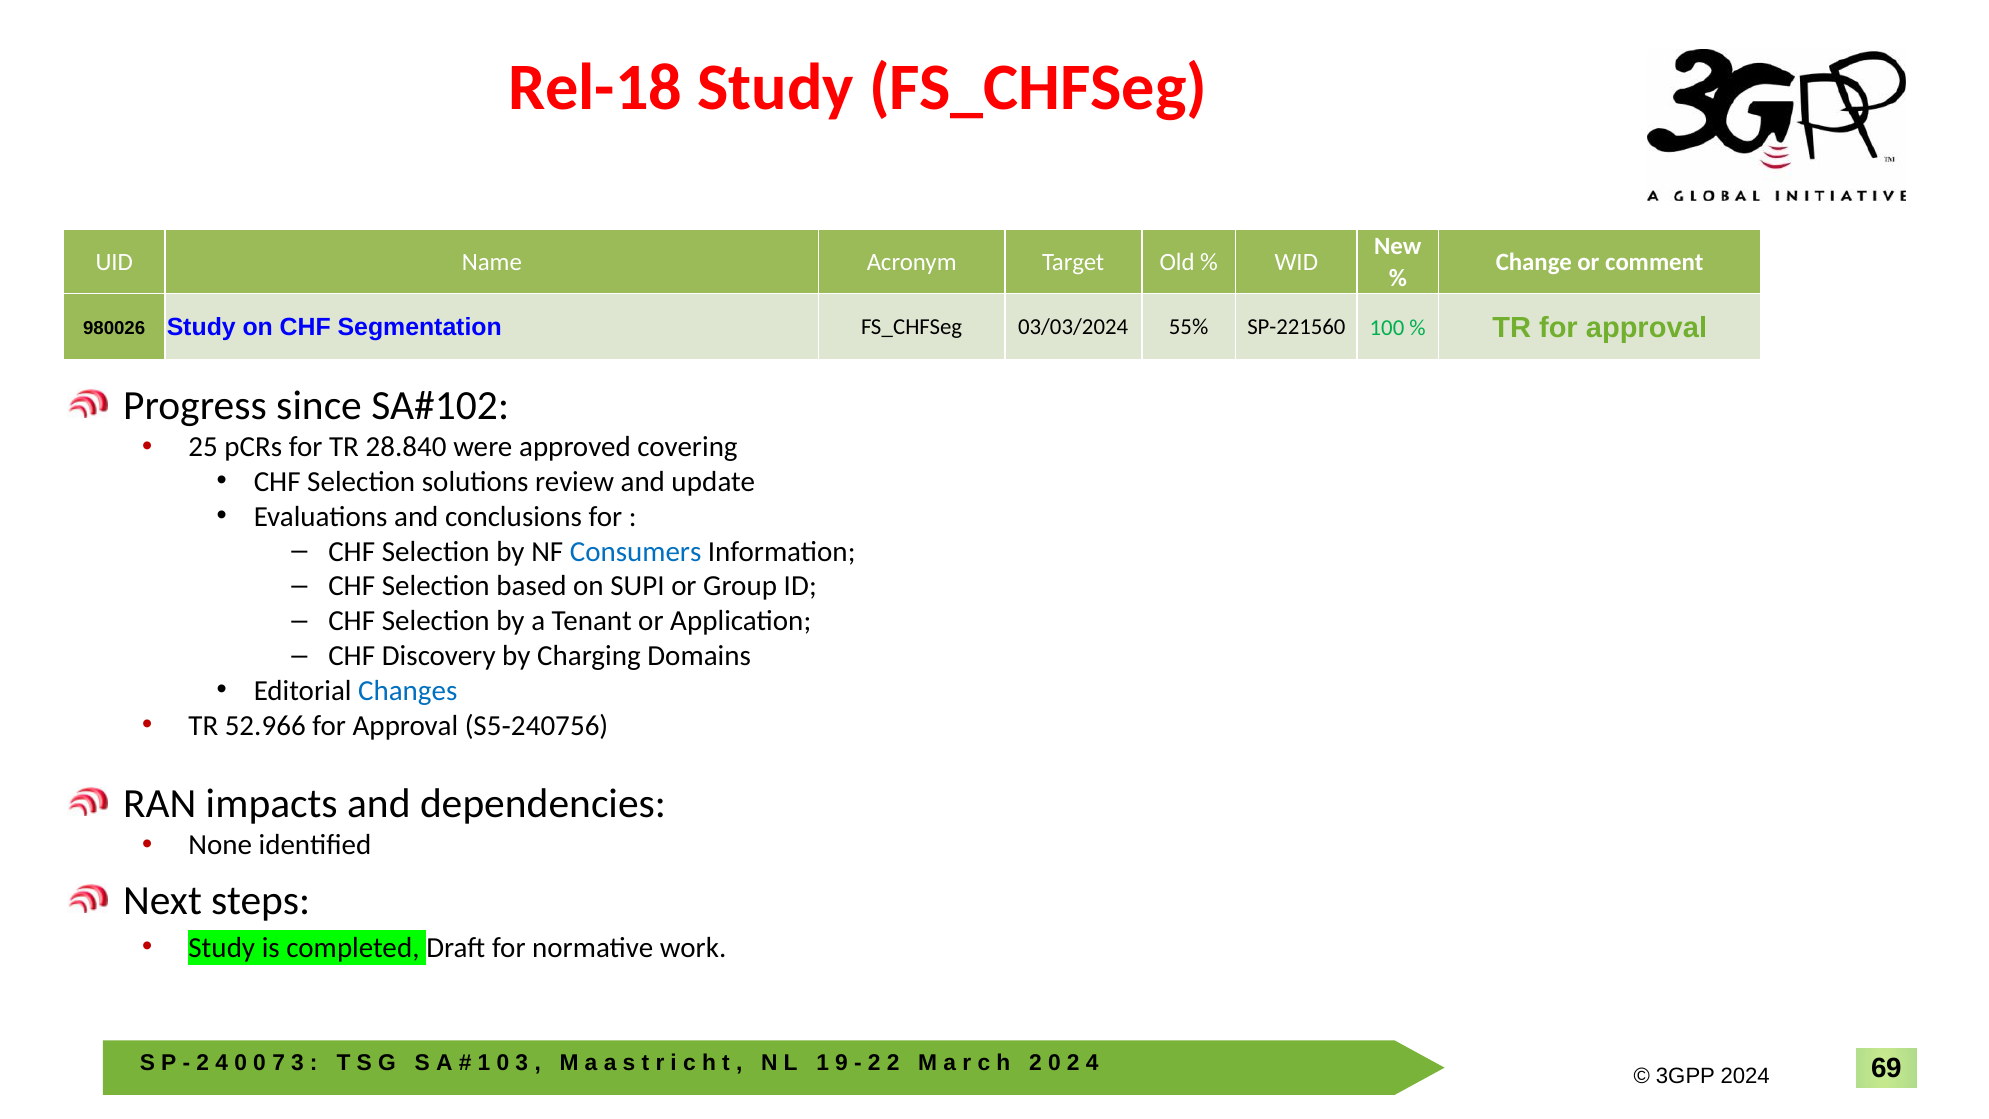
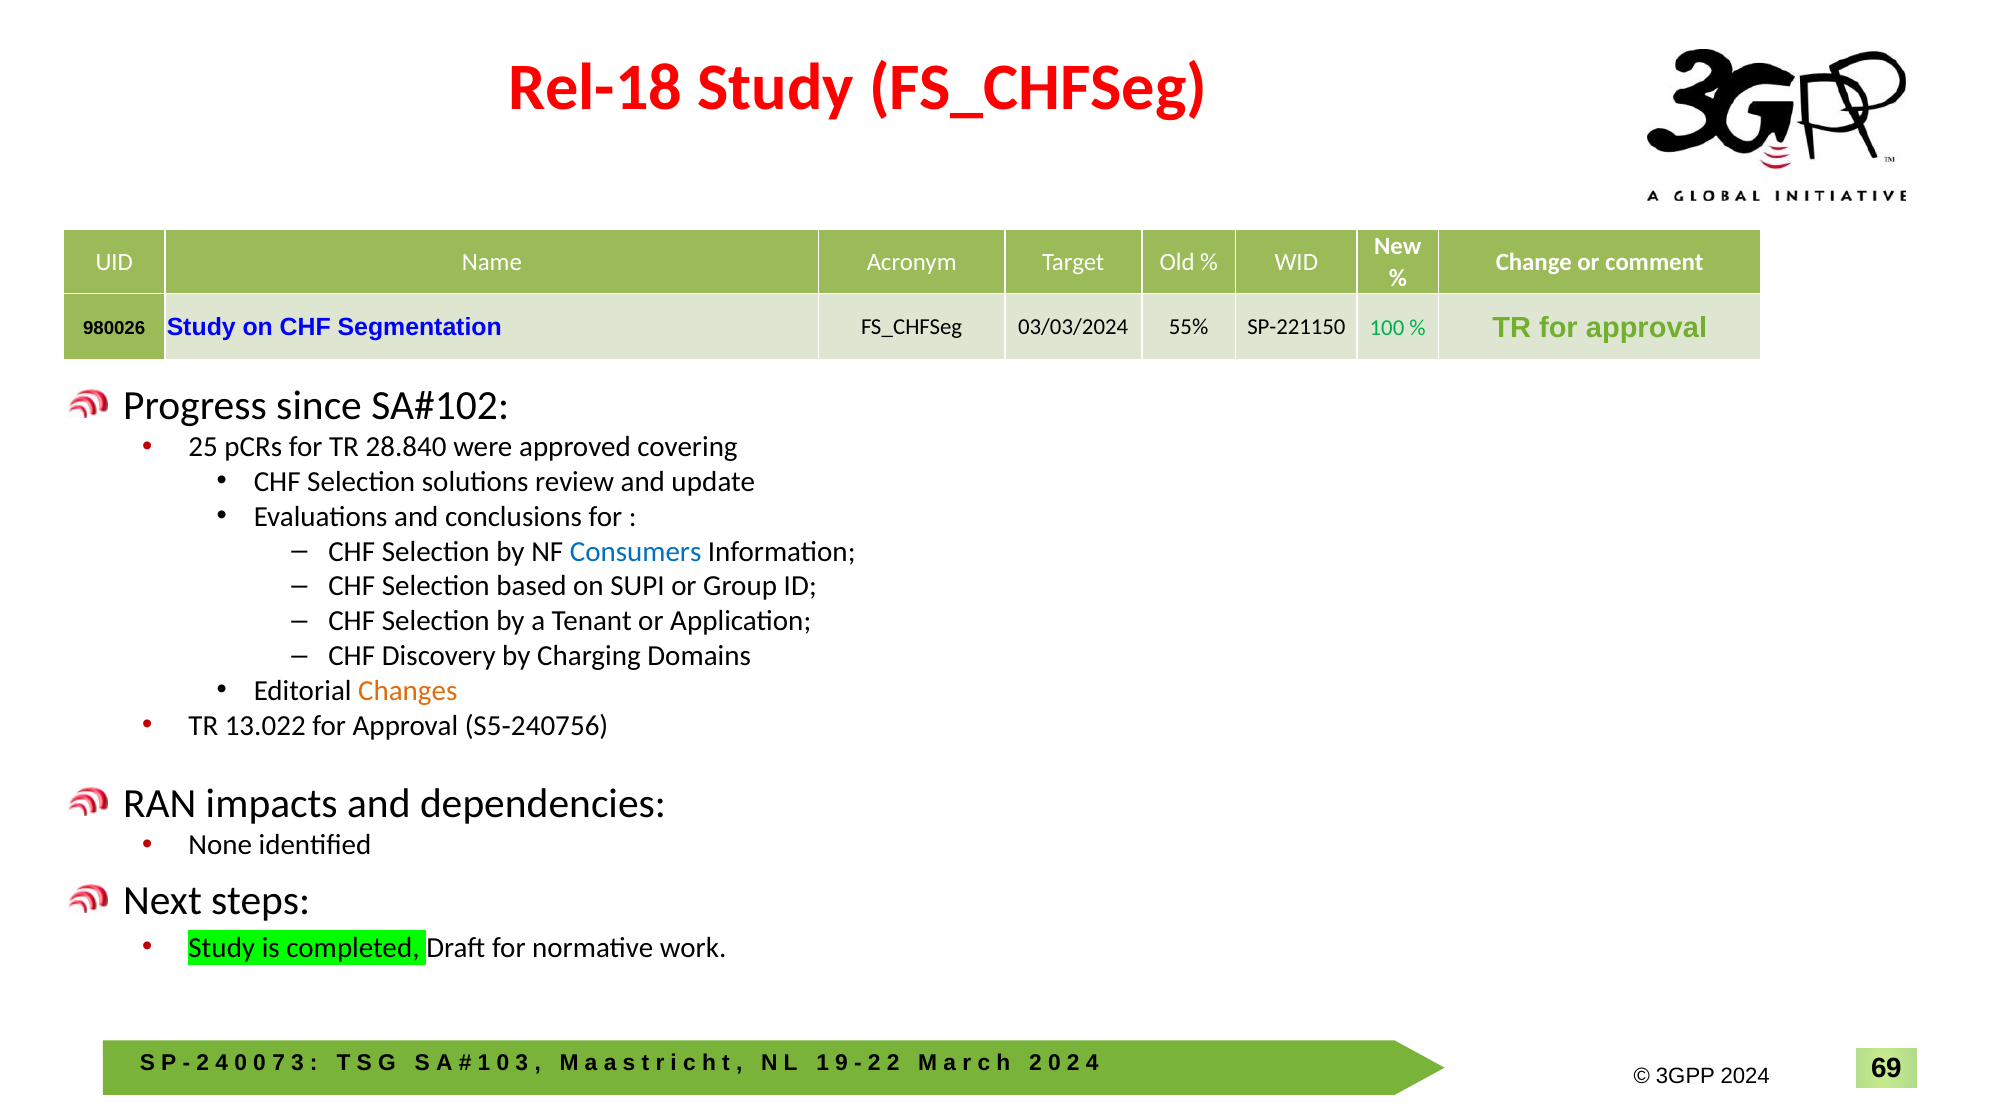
SP-221560: SP-221560 -> SP-221150
Changes colour: blue -> orange
52.966: 52.966 -> 13.022
